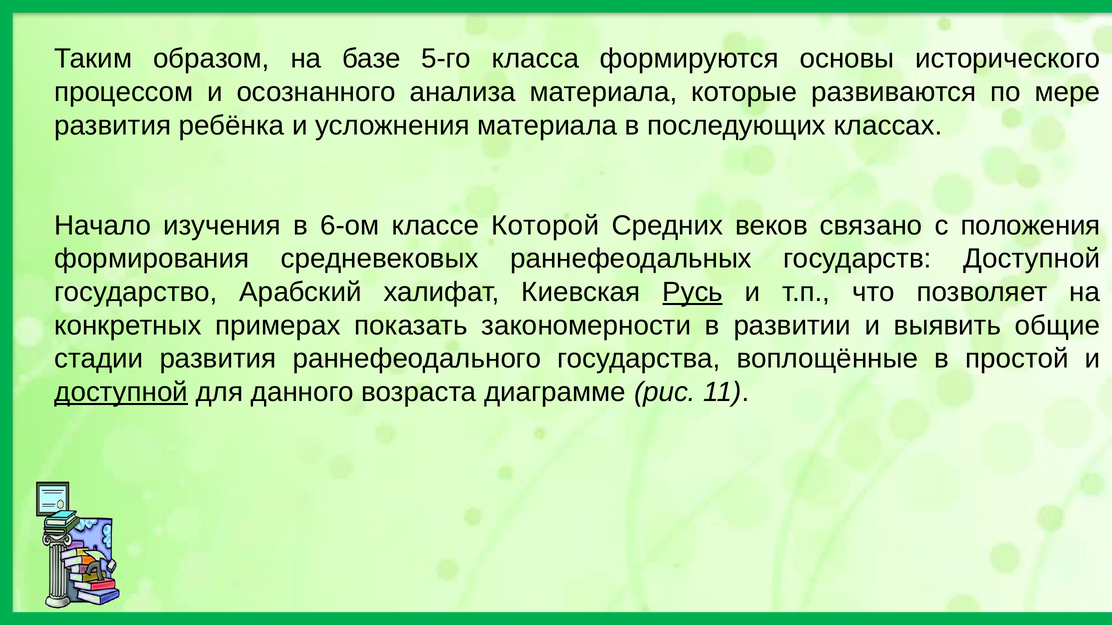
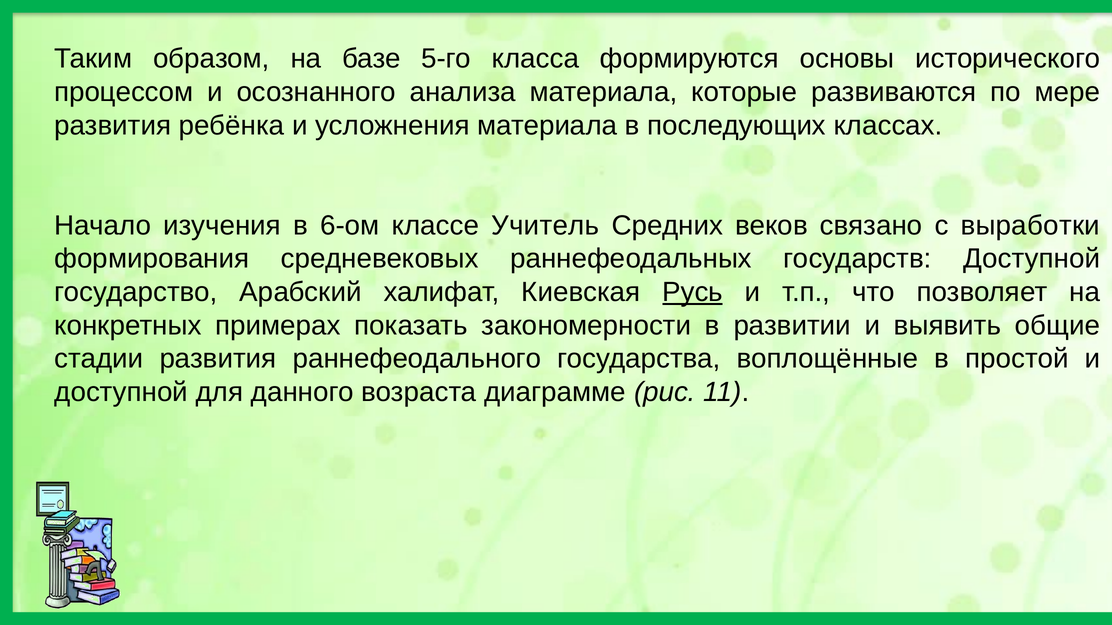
Которой: Которой -> Учитель
положения: положения -> выработки
доступной at (121, 392) underline: present -> none
